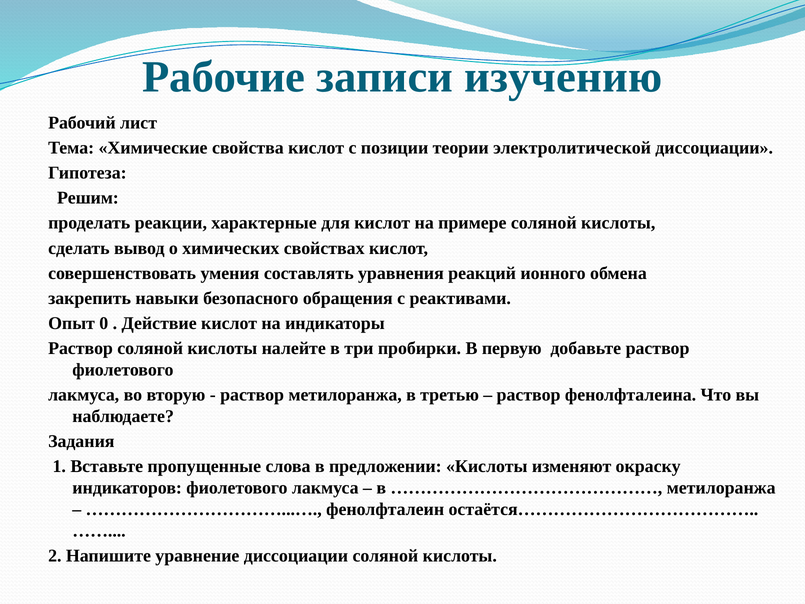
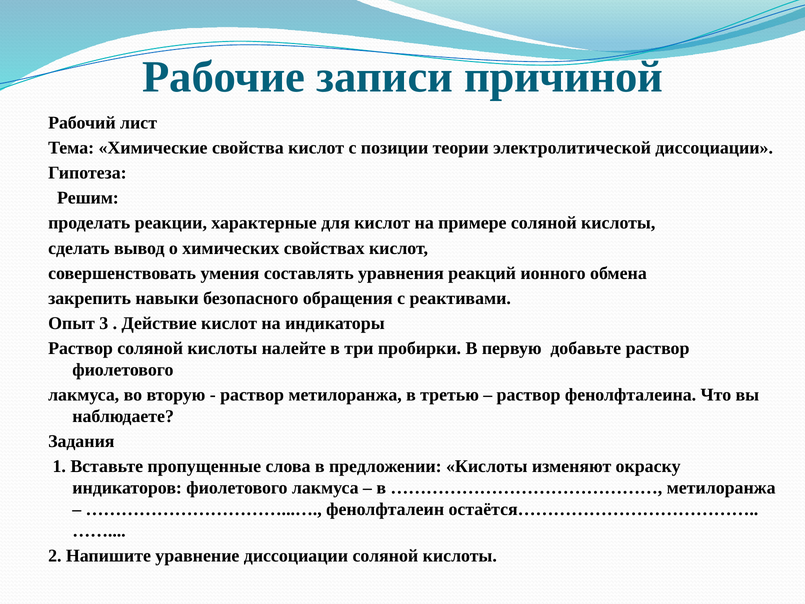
изучению: изучению -> причиной
0: 0 -> 3
